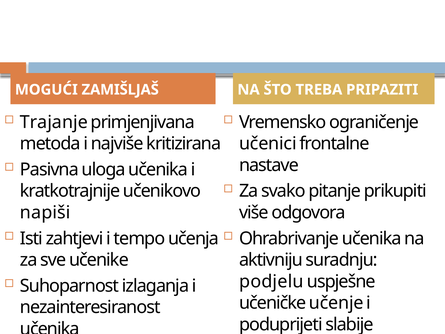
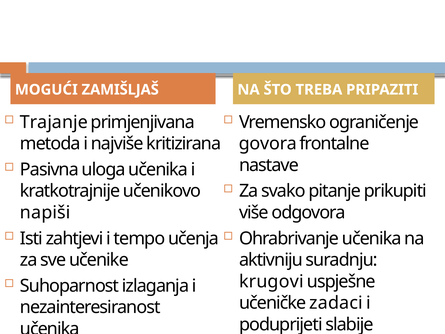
učenici: učenici -> govora
podjelu: podjelu -> krugovi
učenje: učenje -> zadaci
